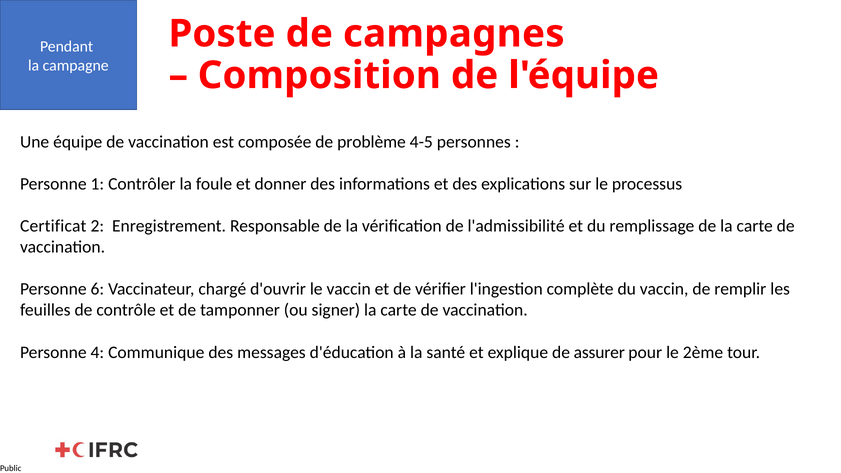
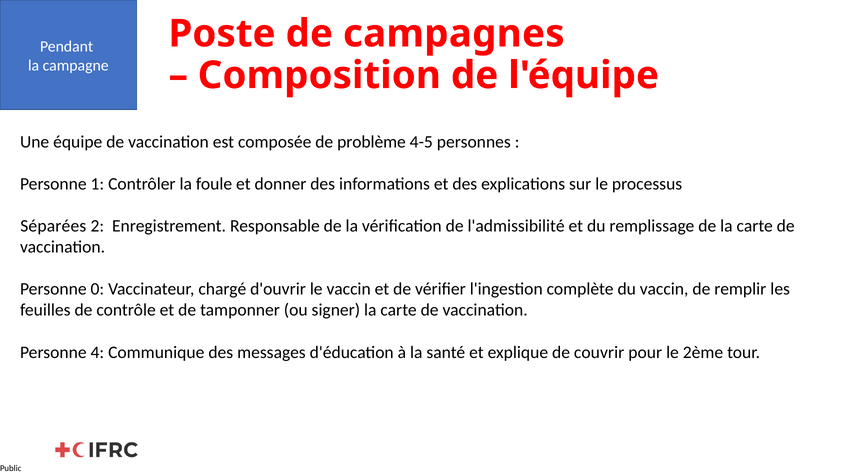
Certificat: Certificat -> Séparées
6: 6 -> 0
assurer: assurer -> couvrir
